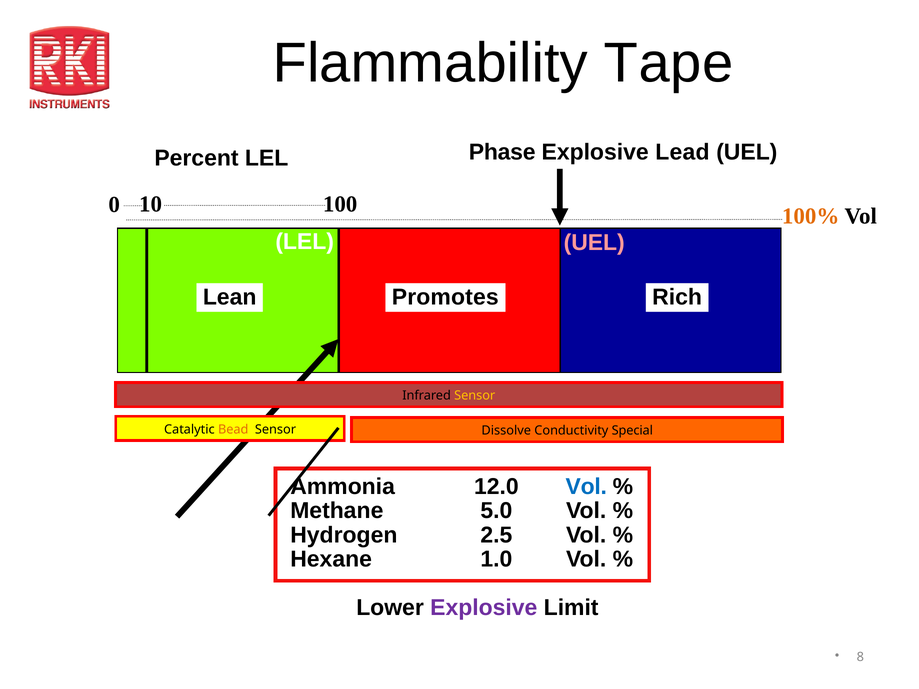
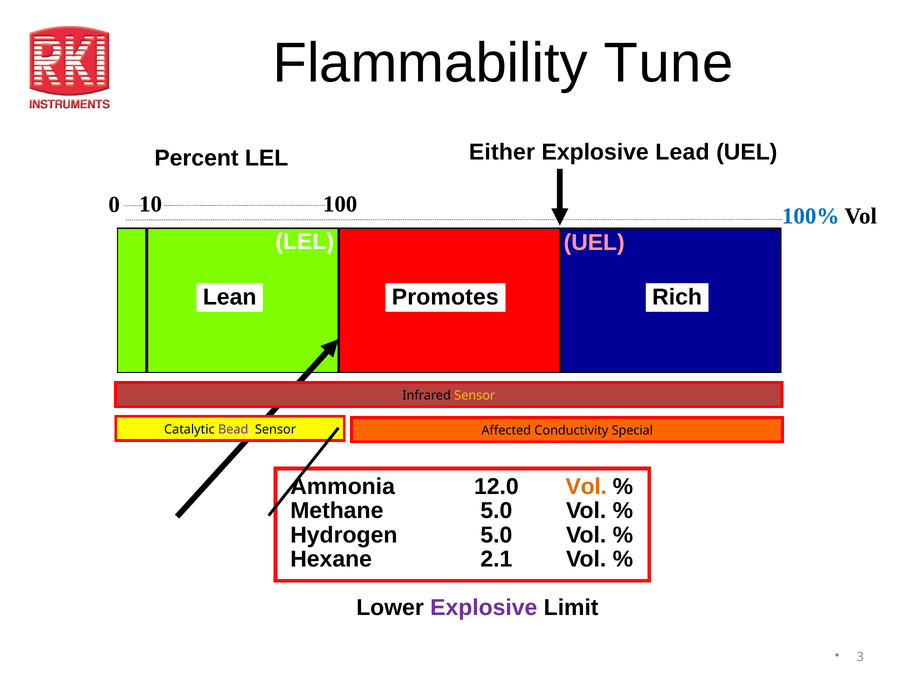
Tape: Tape -> Tune
Phase: Phase -> Either
100% colour: orange -> blue
Bead colour: orange -> purple
Dissolve: Dissolve -> Affected
Vol at (586, 487) colour: blue -> orange
Hydrogen 2.5: 2.5 -> 5.0
1.0: 1.0 -> 2.1
8: 8 -> 3
